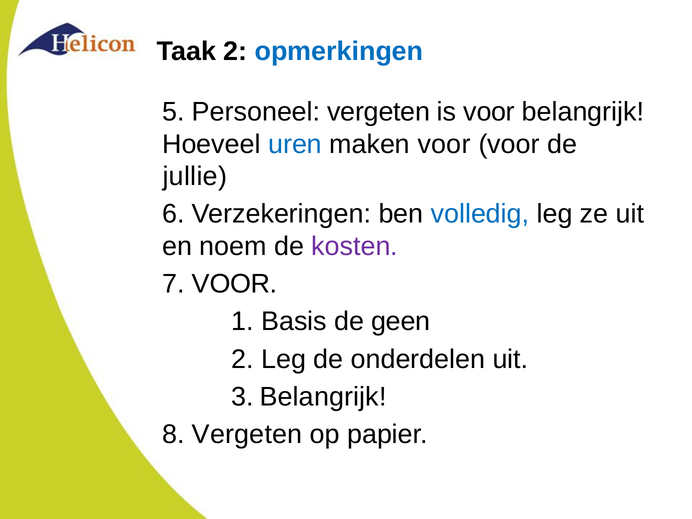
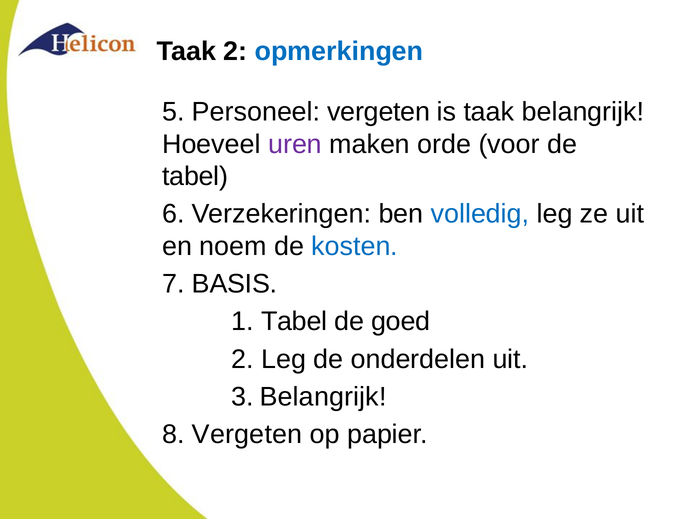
is voor: voor -> taak
uren colour: blue -> purple
maken voor: voor -> orde
jullie at (195, 176): jullie -> tabel
kosten colour: purple -> blue
7 VOOR: VOOR -> BASIS
1 Basis: Basis -> Tabel
geen: geen -> goed
